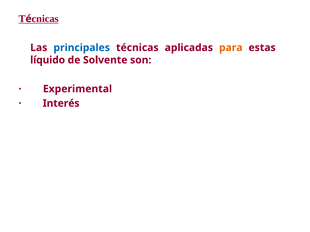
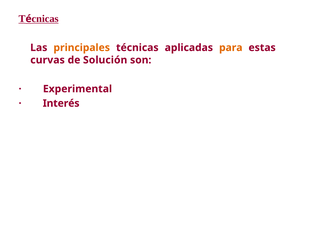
principales colour: blue -> orange
líquido: líquido -> curvas
Solvente: Solvente -> Solución
